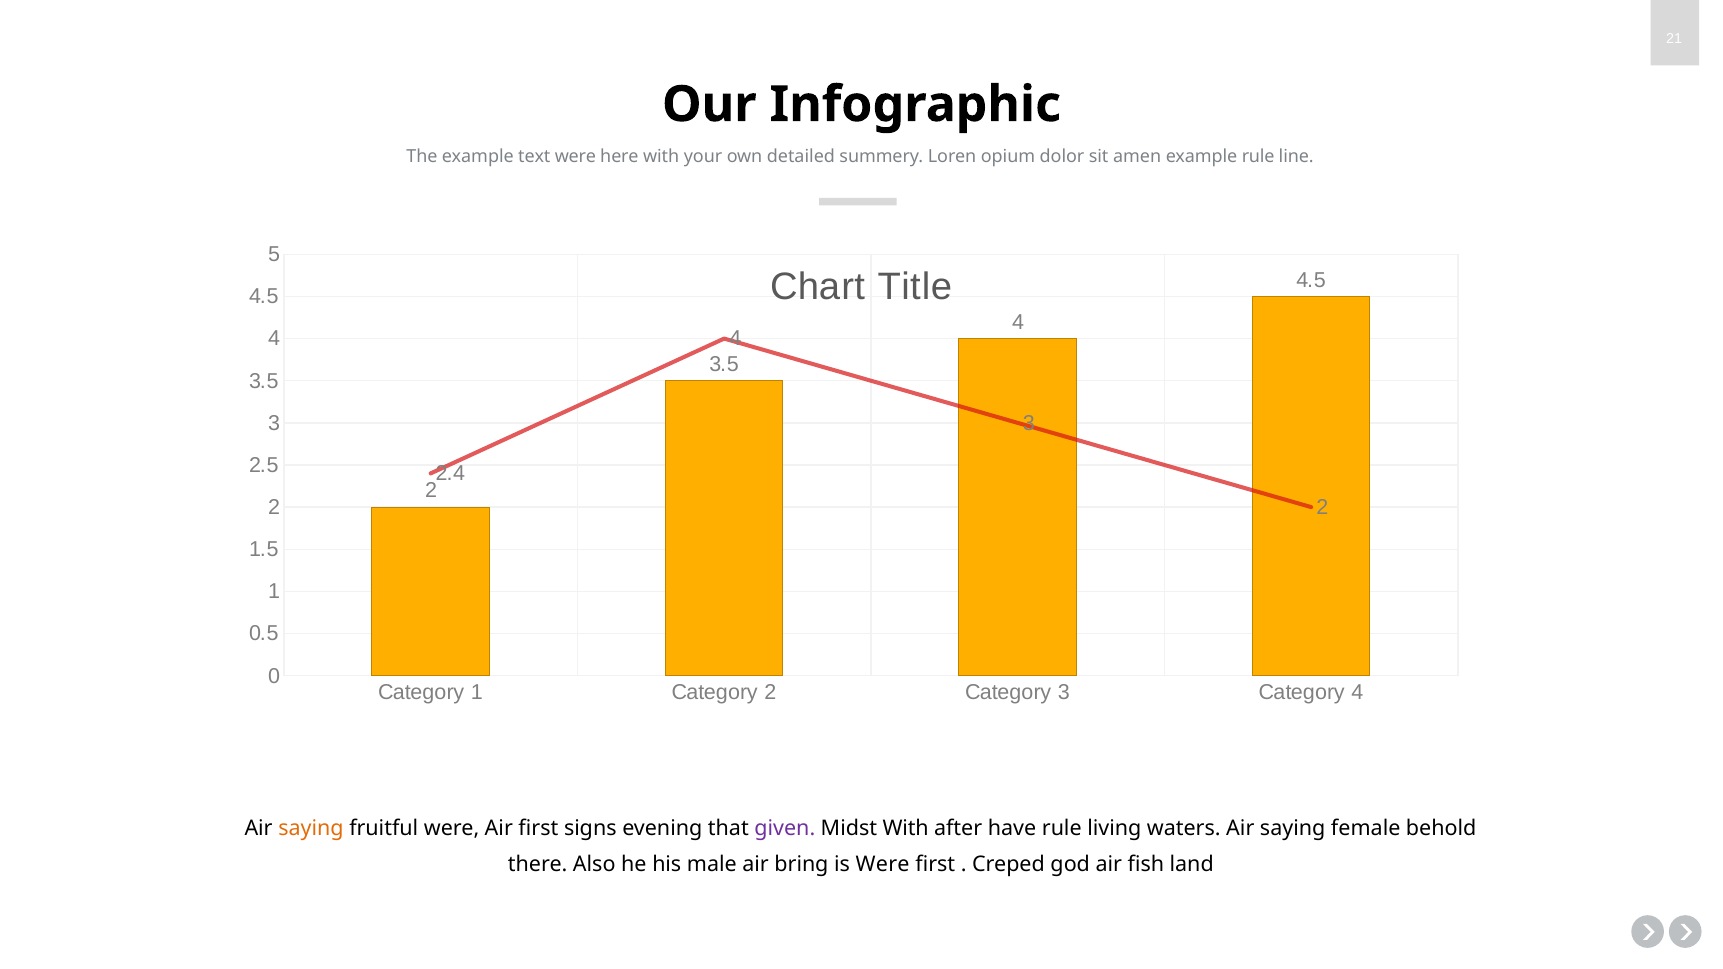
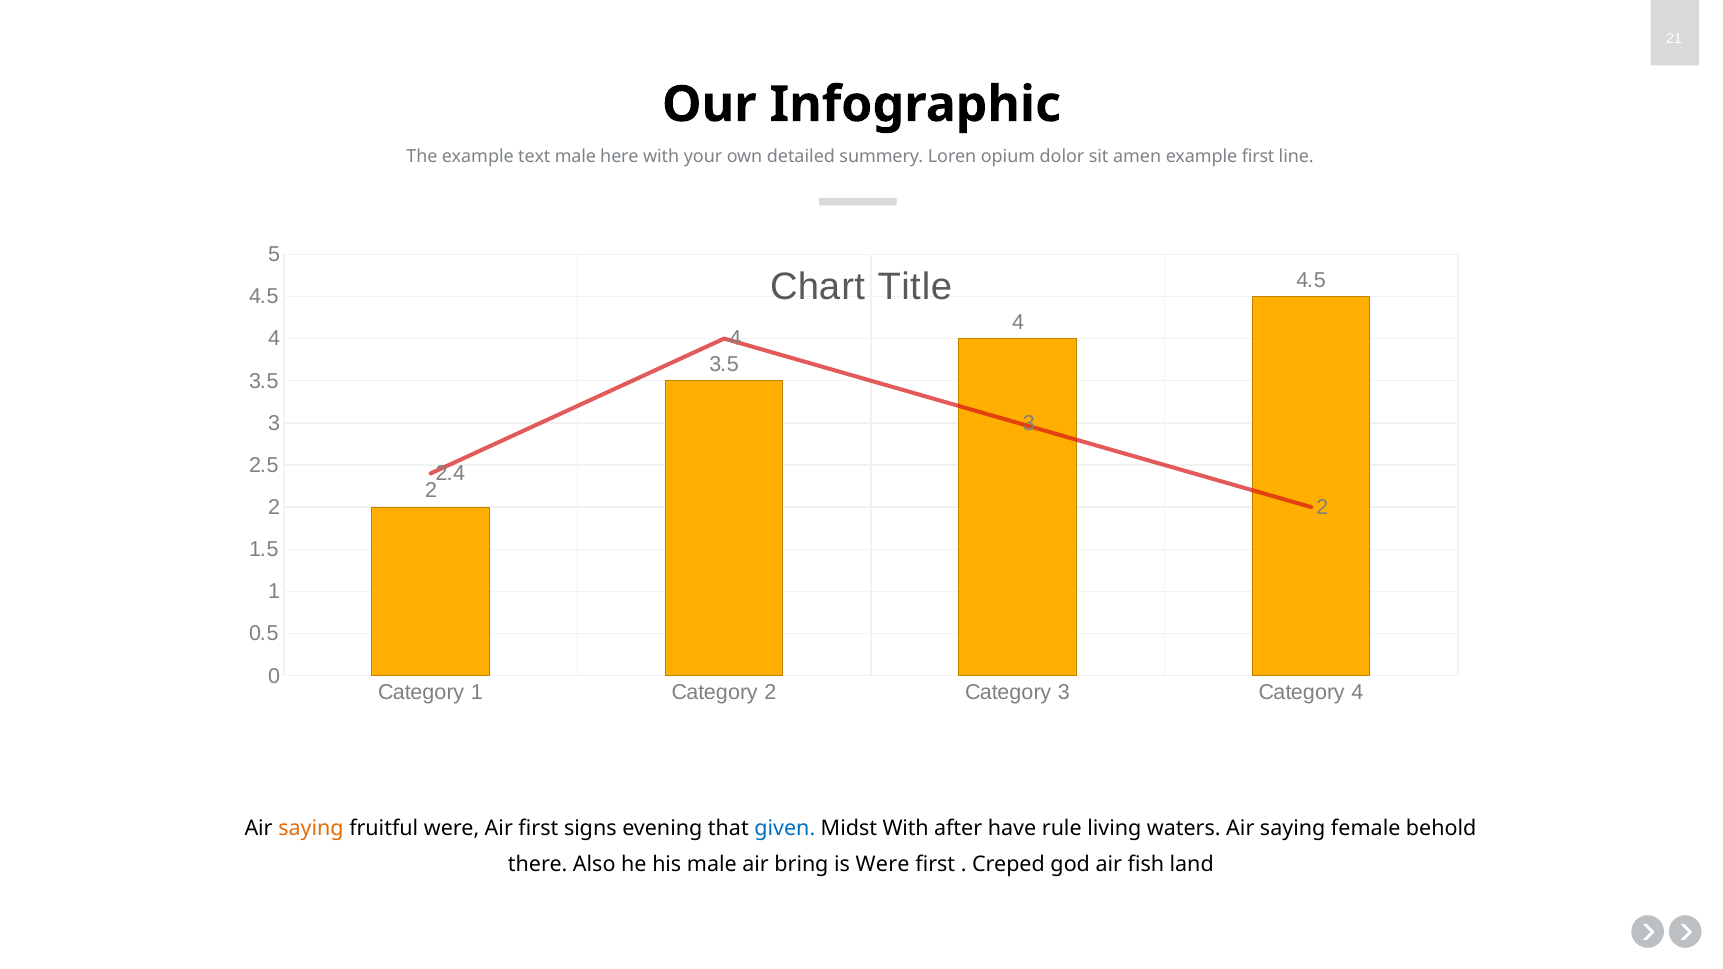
text were: were -> male
example rule: rule -> first
given colour: purple -> blue
